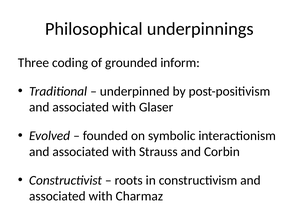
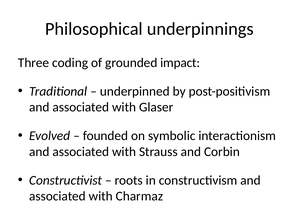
inform: inform -> impact
